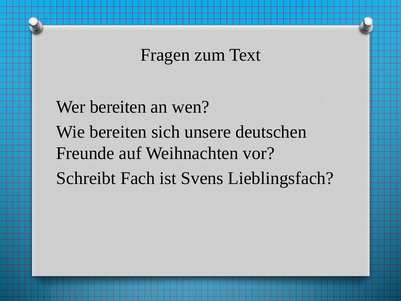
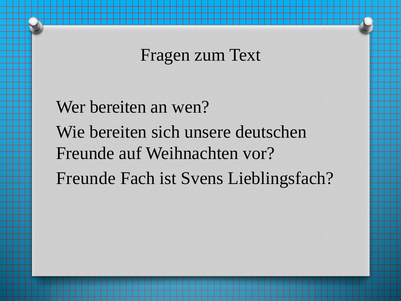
Schreibt at (86, 178): Schreibt -> Freunde
